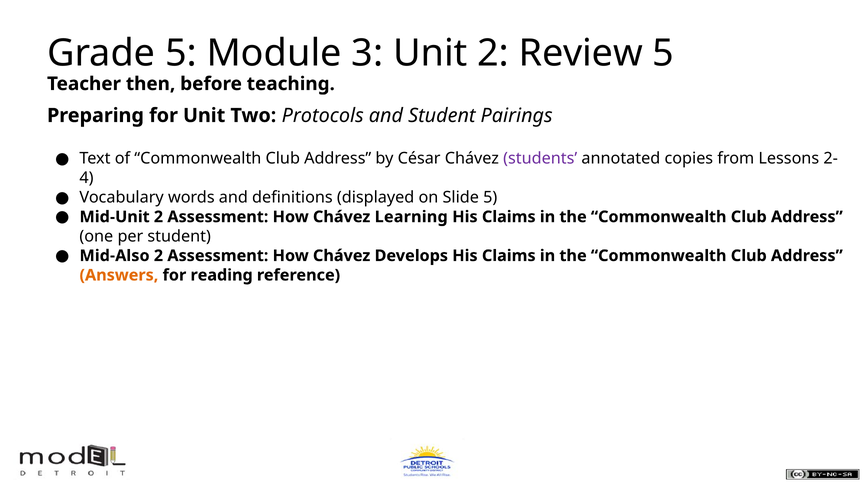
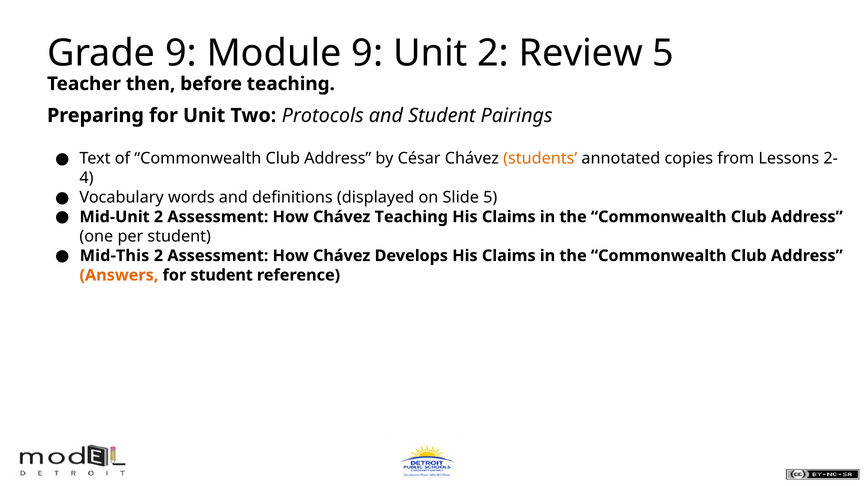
Grade 5: 5 -> 9
Module 3: 3 -> 9
students colour: purple -> orange
Chávez Learning: Learning -> Teaching
Mid-Also: Mid-Also -> Mid-This
for reading: reading -> student
